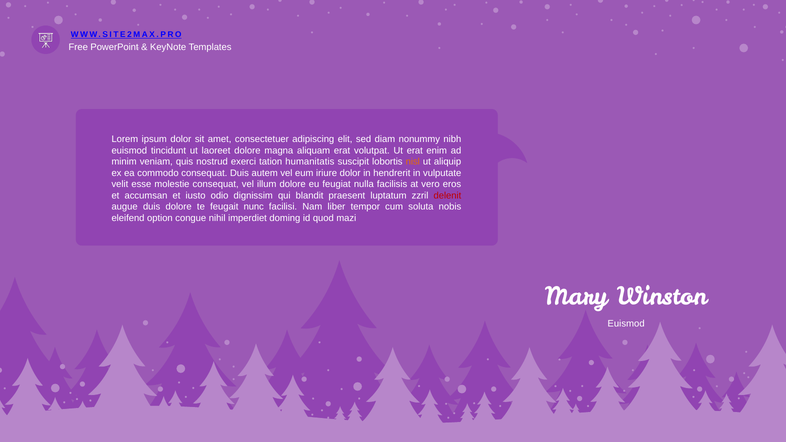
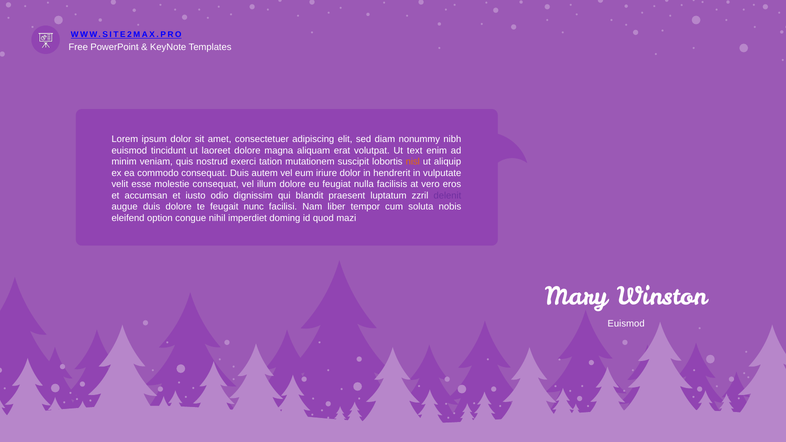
Ut erat: erat -> text
humanitatis: humanitatis -> mutationem
delenit colour: red -> purple
